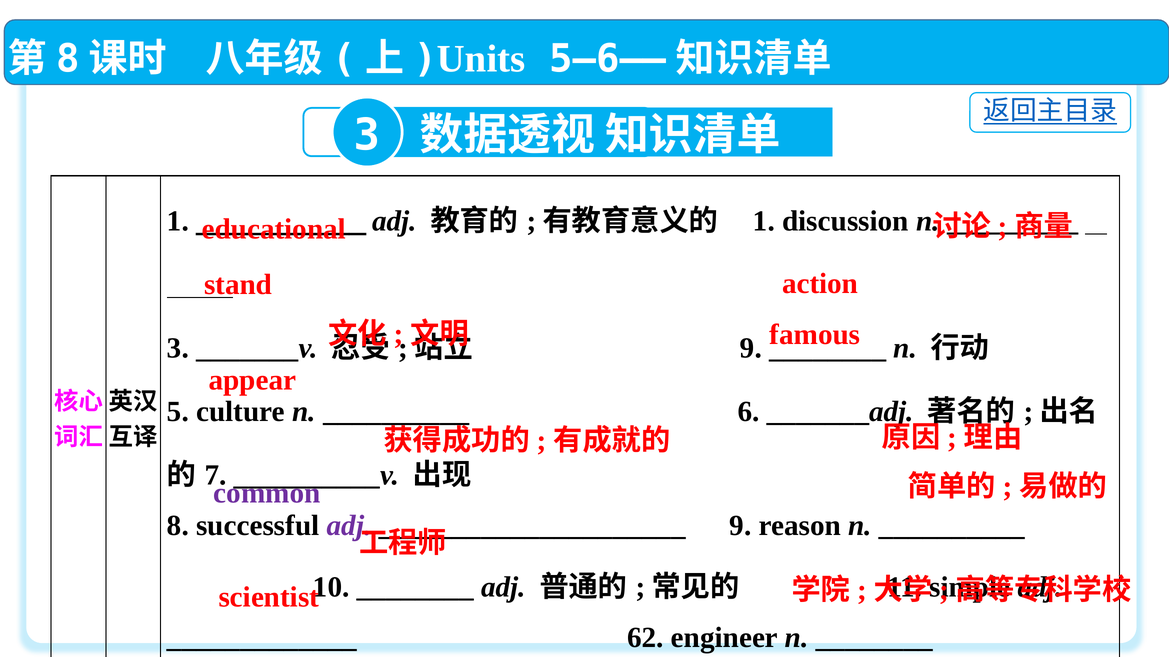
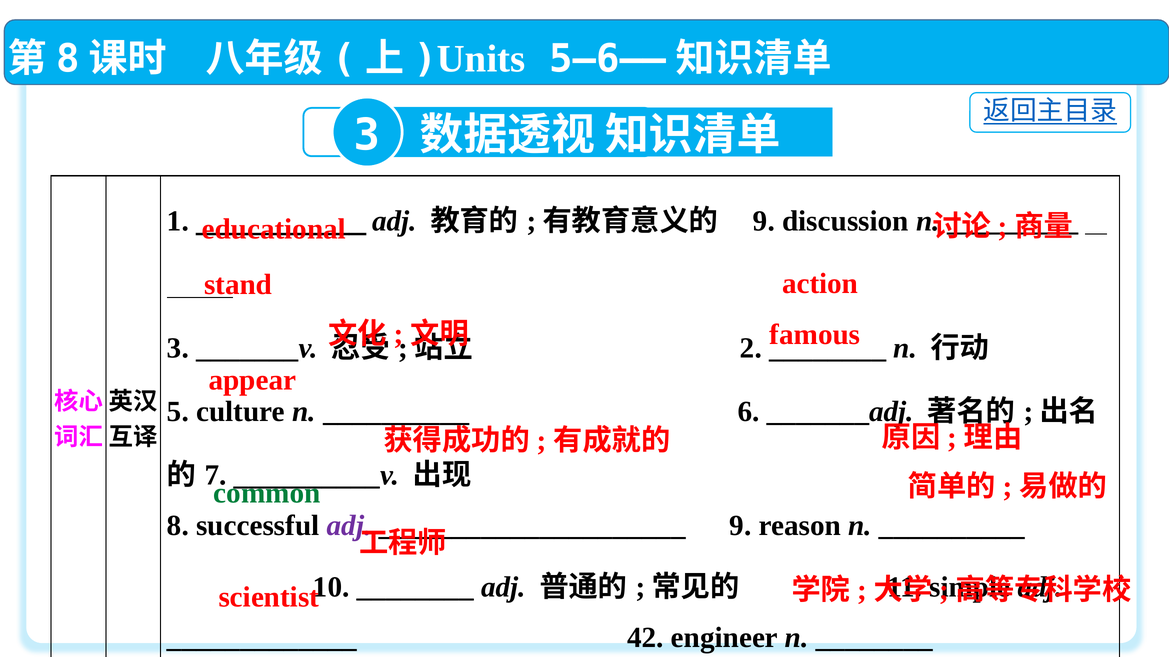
1 at (764, 221): 1 -> 9
9 at (751, 348): 9 -> 2
common colour: purple -> green
62: 62 -> 42
